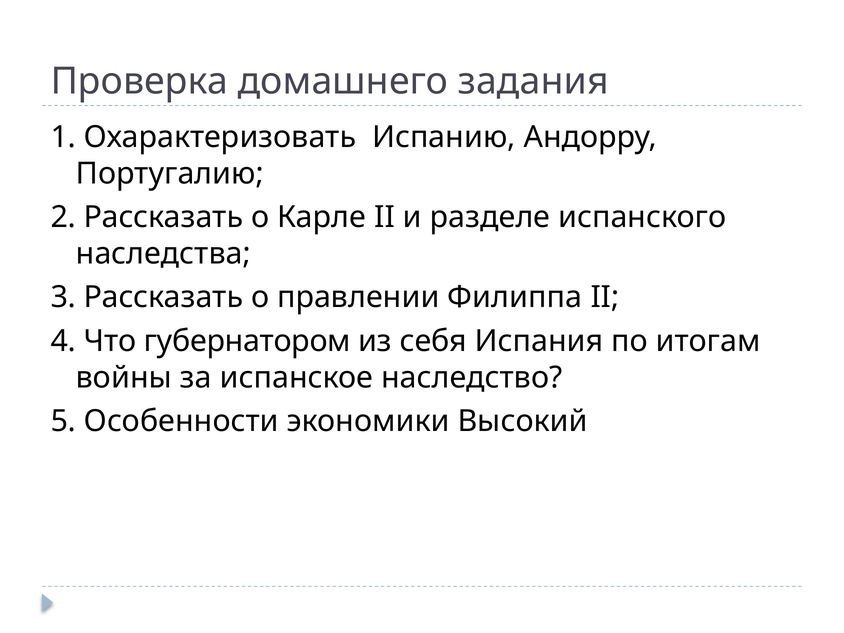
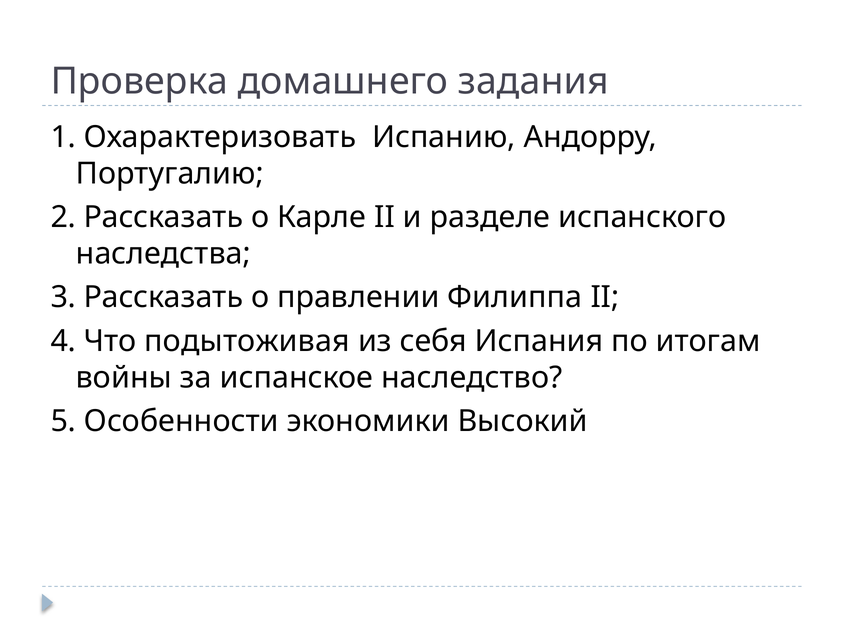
губернатором: губернатором -> подытоживая
